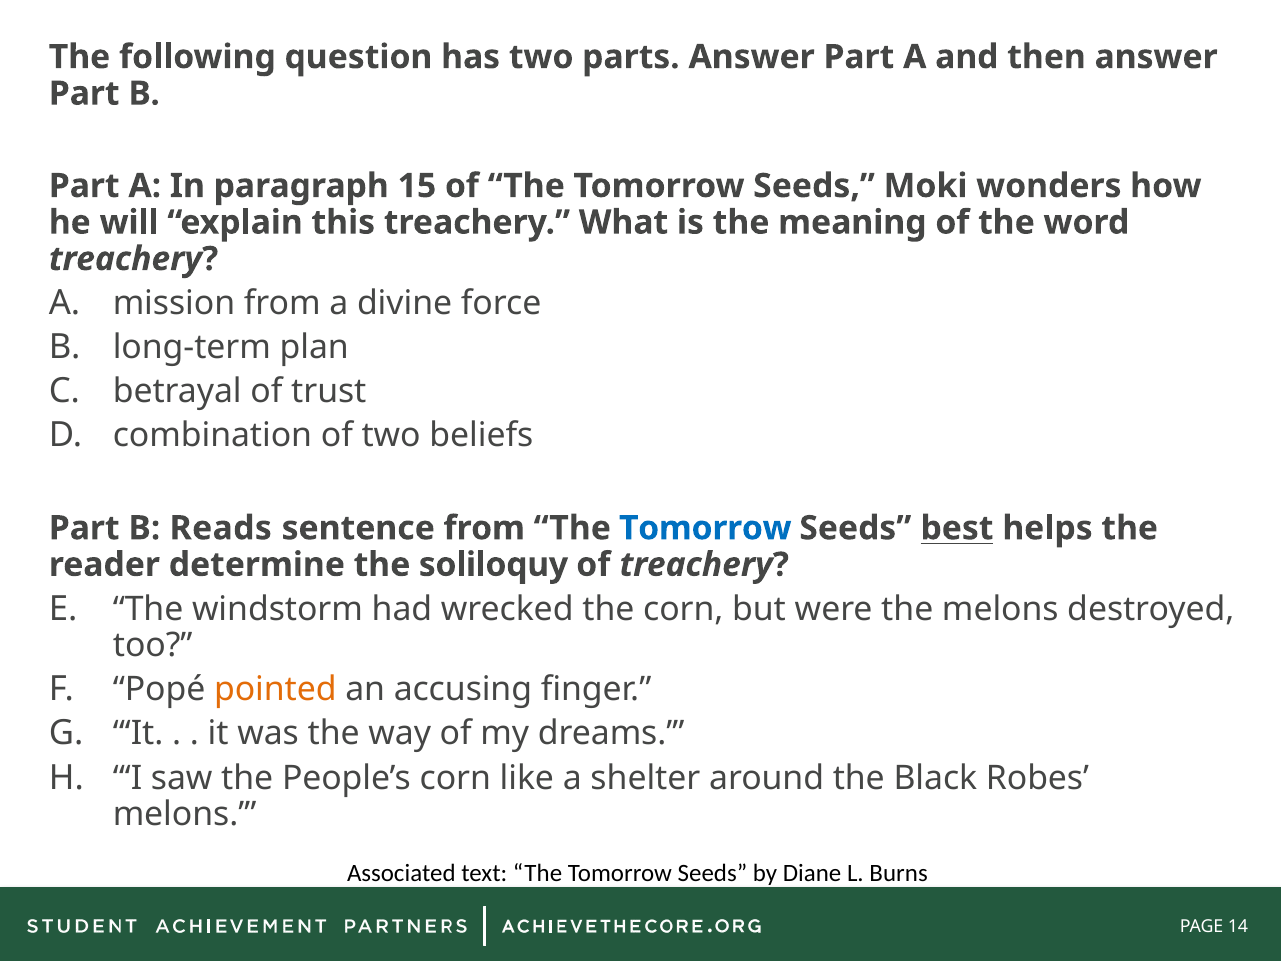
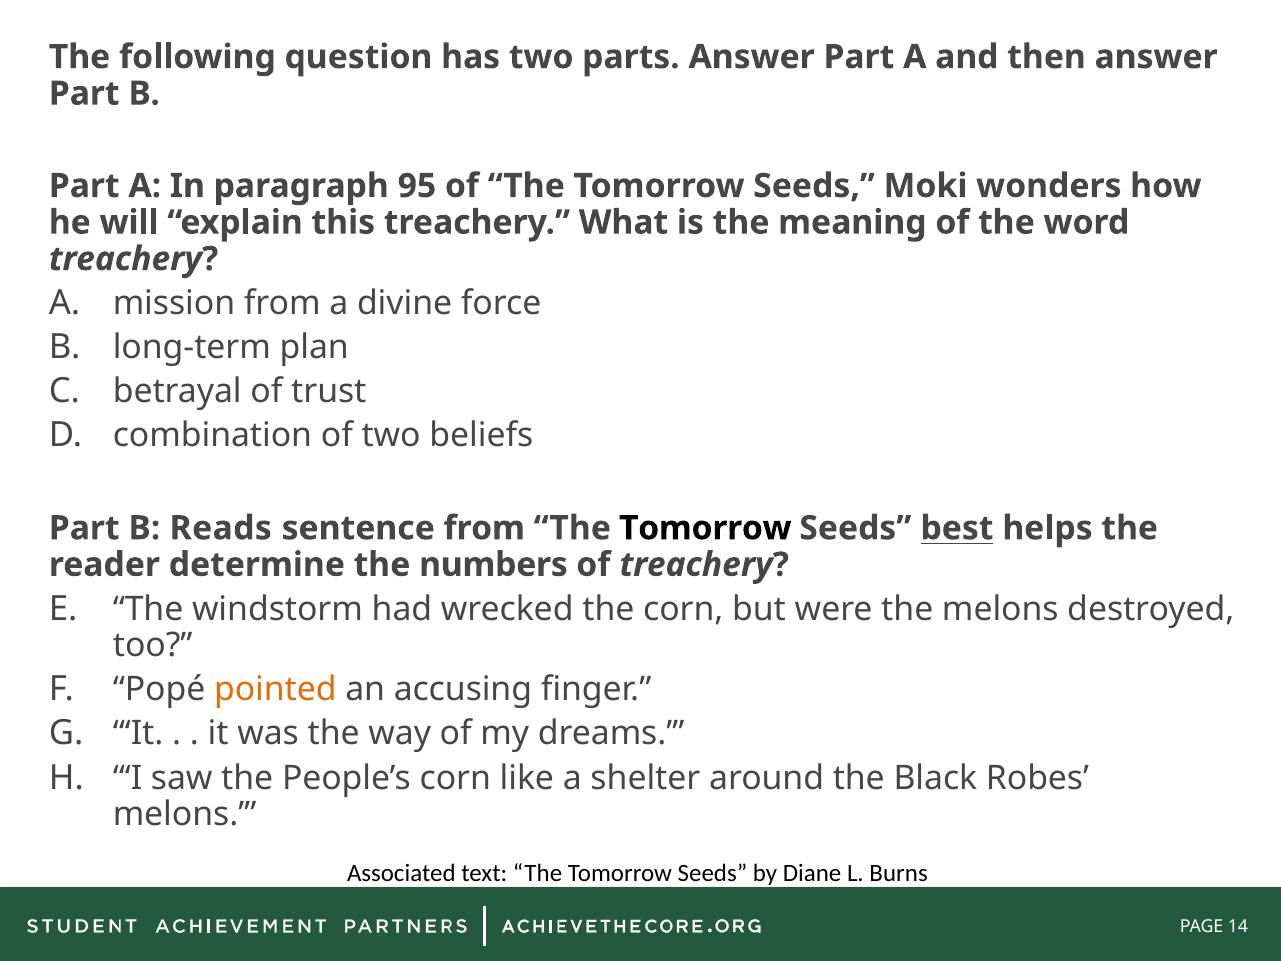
15: 15 -> 95
Tomorrow at (705, 528) colour: blue -> black
soliloquy: soliloquy -> numbers
